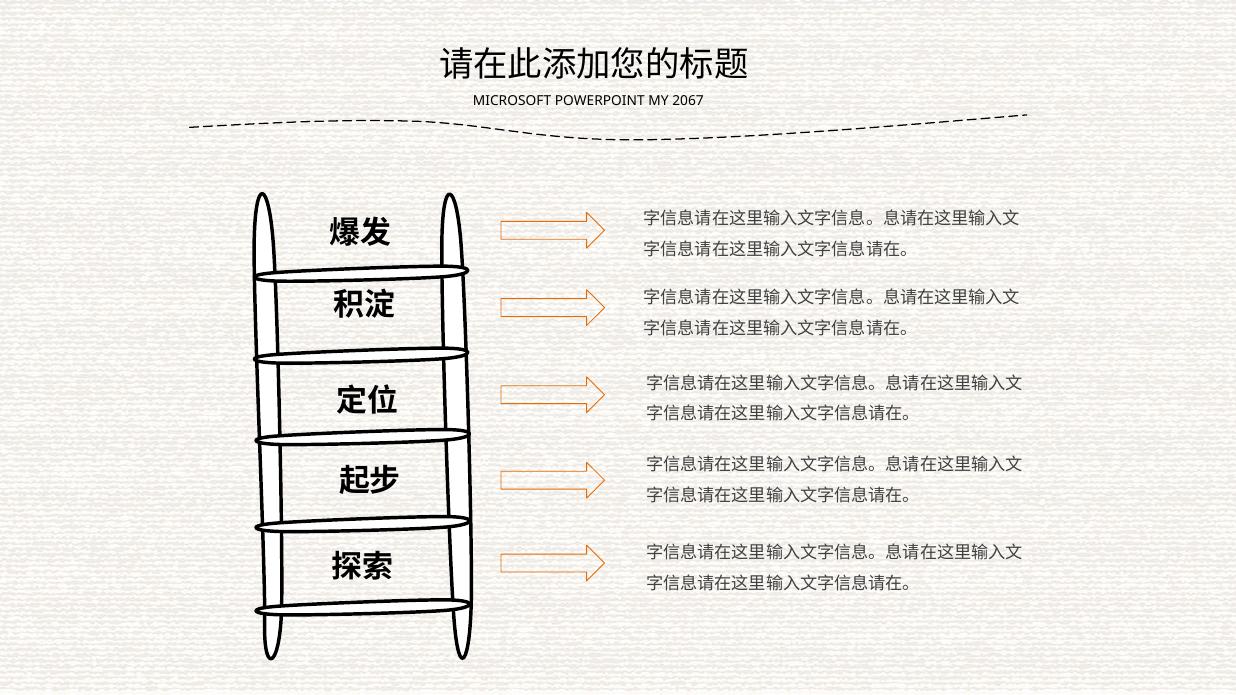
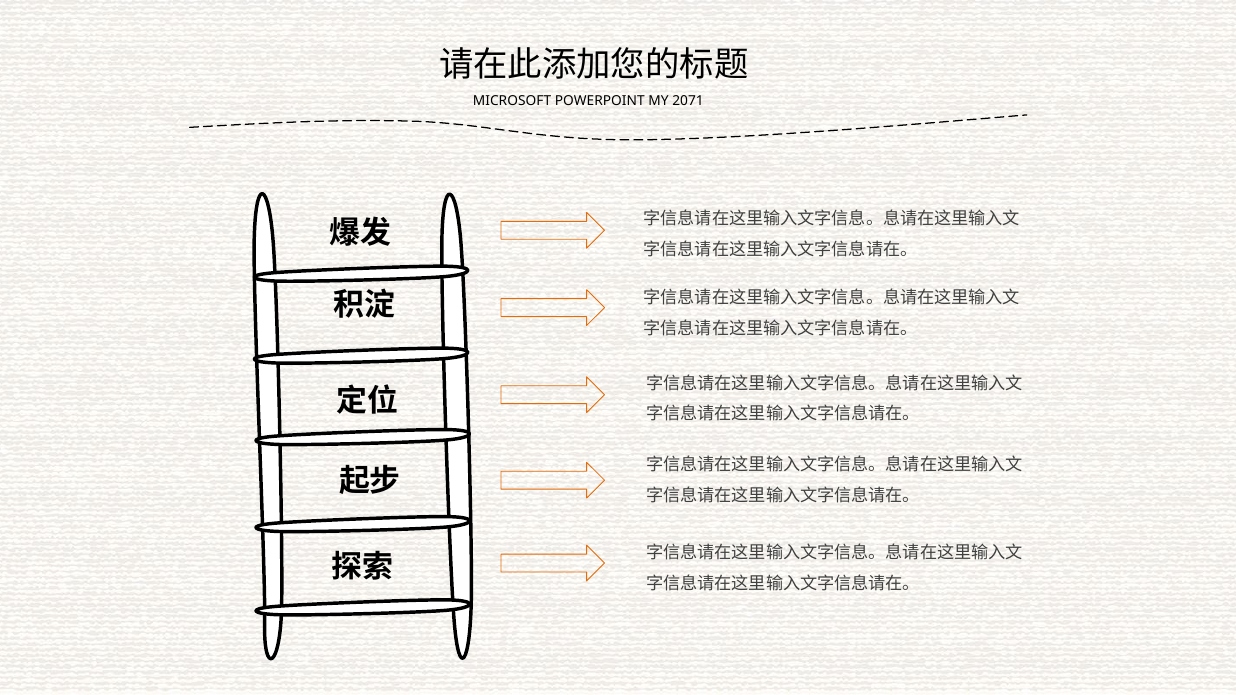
2067: 2067 -> 2071
